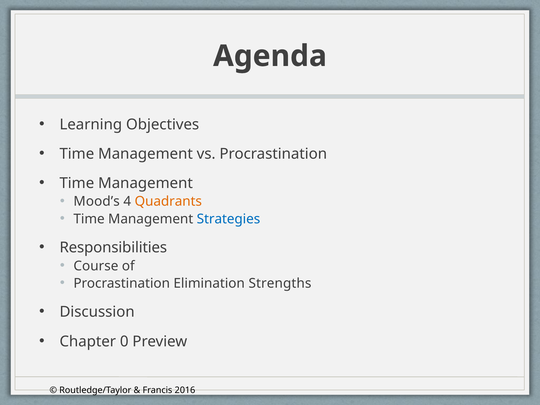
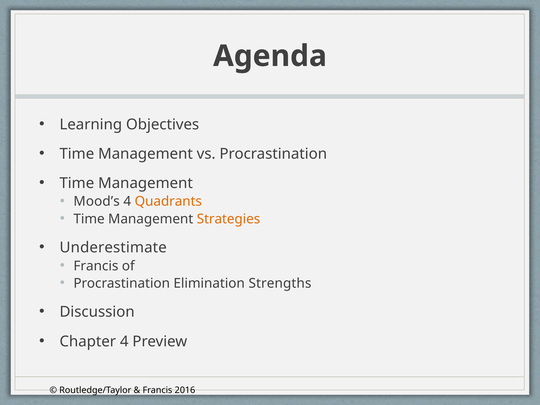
Strategies colour: blue -> orange
Responsibilities: Responsibilities -> Underestimate
Course at (96, 266): Course -> Francis
Chapter 0: 0 -> 4
